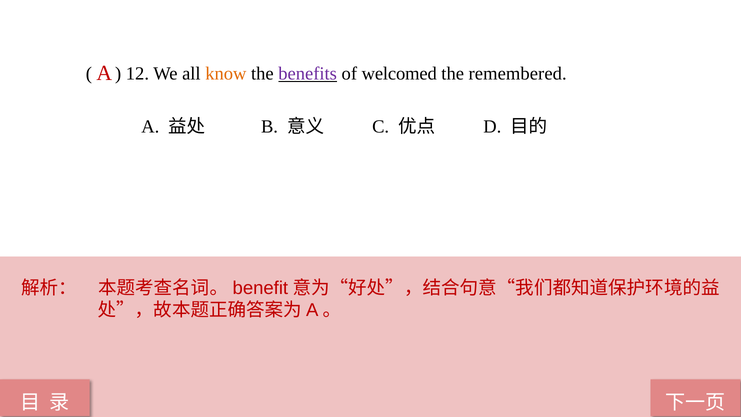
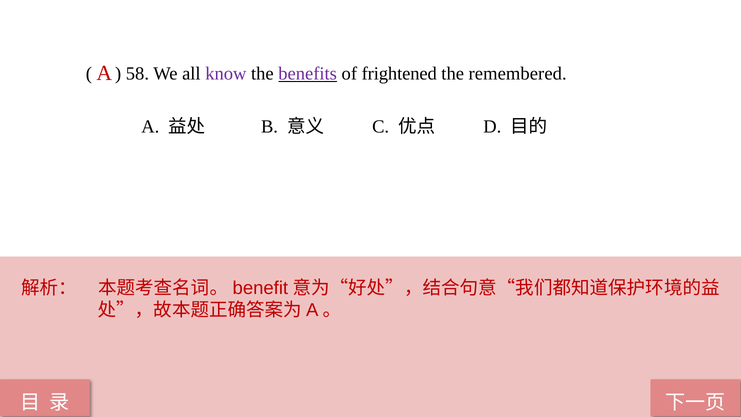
12: 12 -> 58
know colour: orange -> purple
welcomed: welcomed -> frightened
